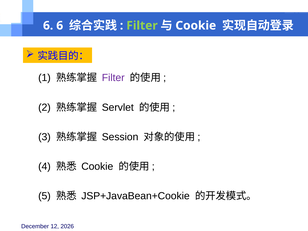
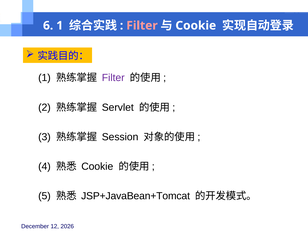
6 6: 6 -> 1
Filter at (142, 26) colour: light green -> pink
JSP+JavaBean+Cookie: JSP+JavaBean+Cookie -> JSP+JavaBean+Tomcat
